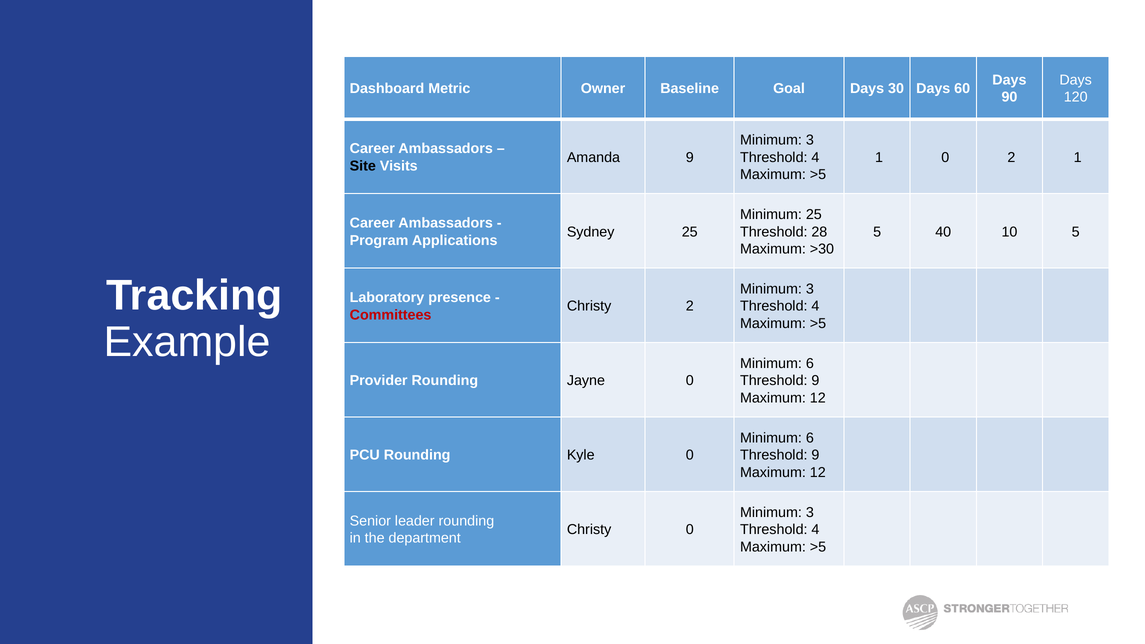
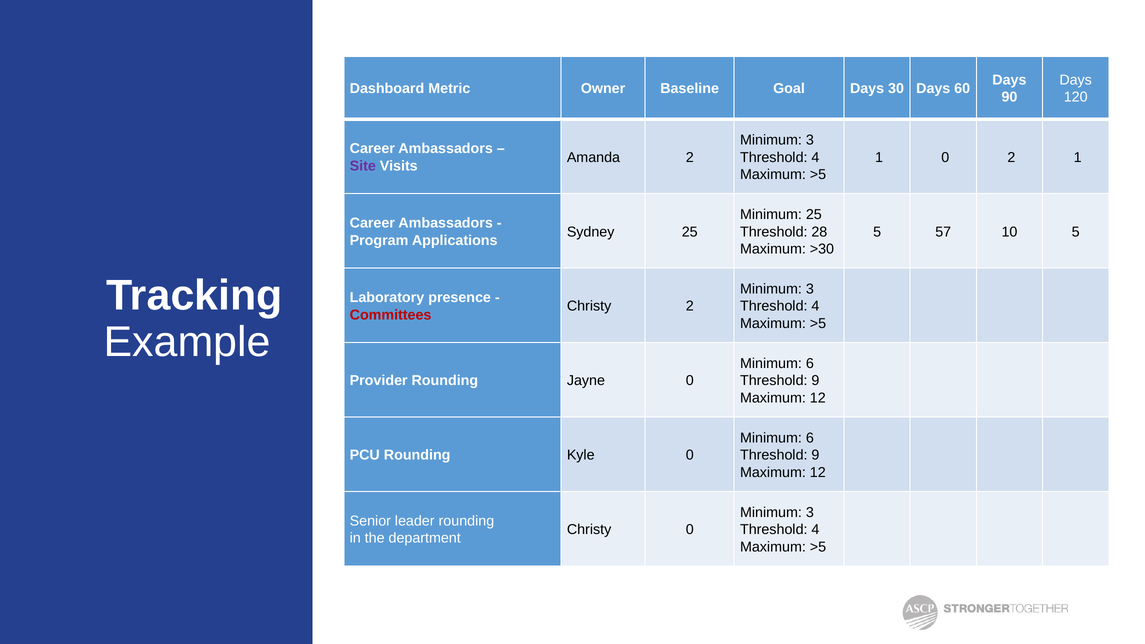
Amanda 9: 9 -> 2
Site colour: black -> purple
40: 40 -> 57
